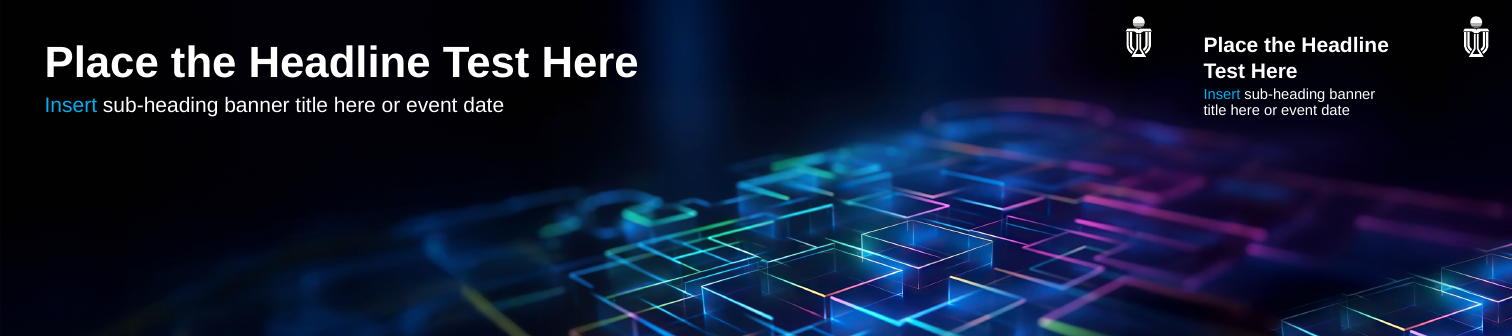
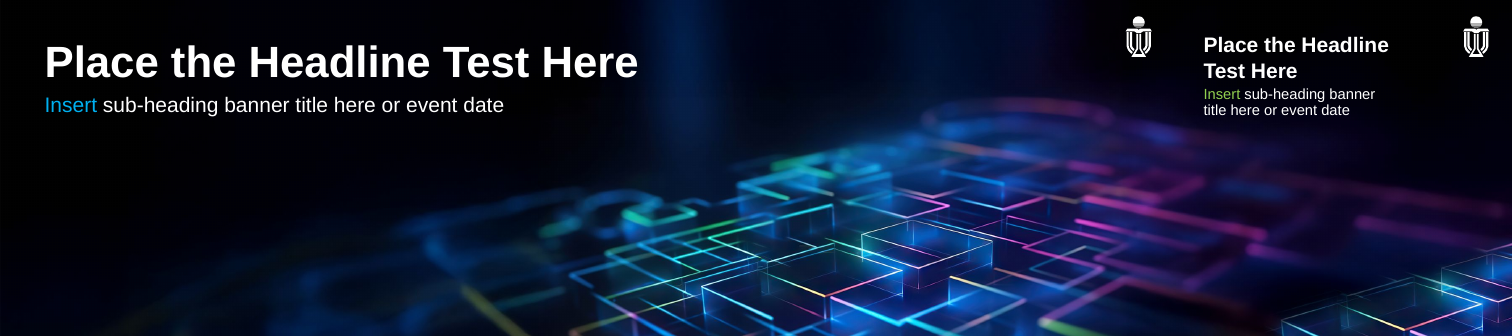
Insert at (1222, 94) colour: light blue -> light green
